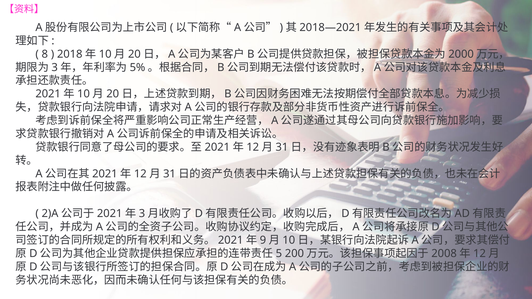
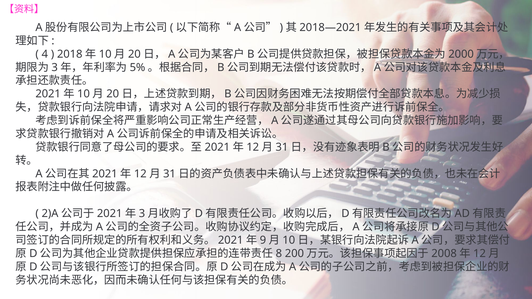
8: 8 -> 4
5: 5 -> 8
